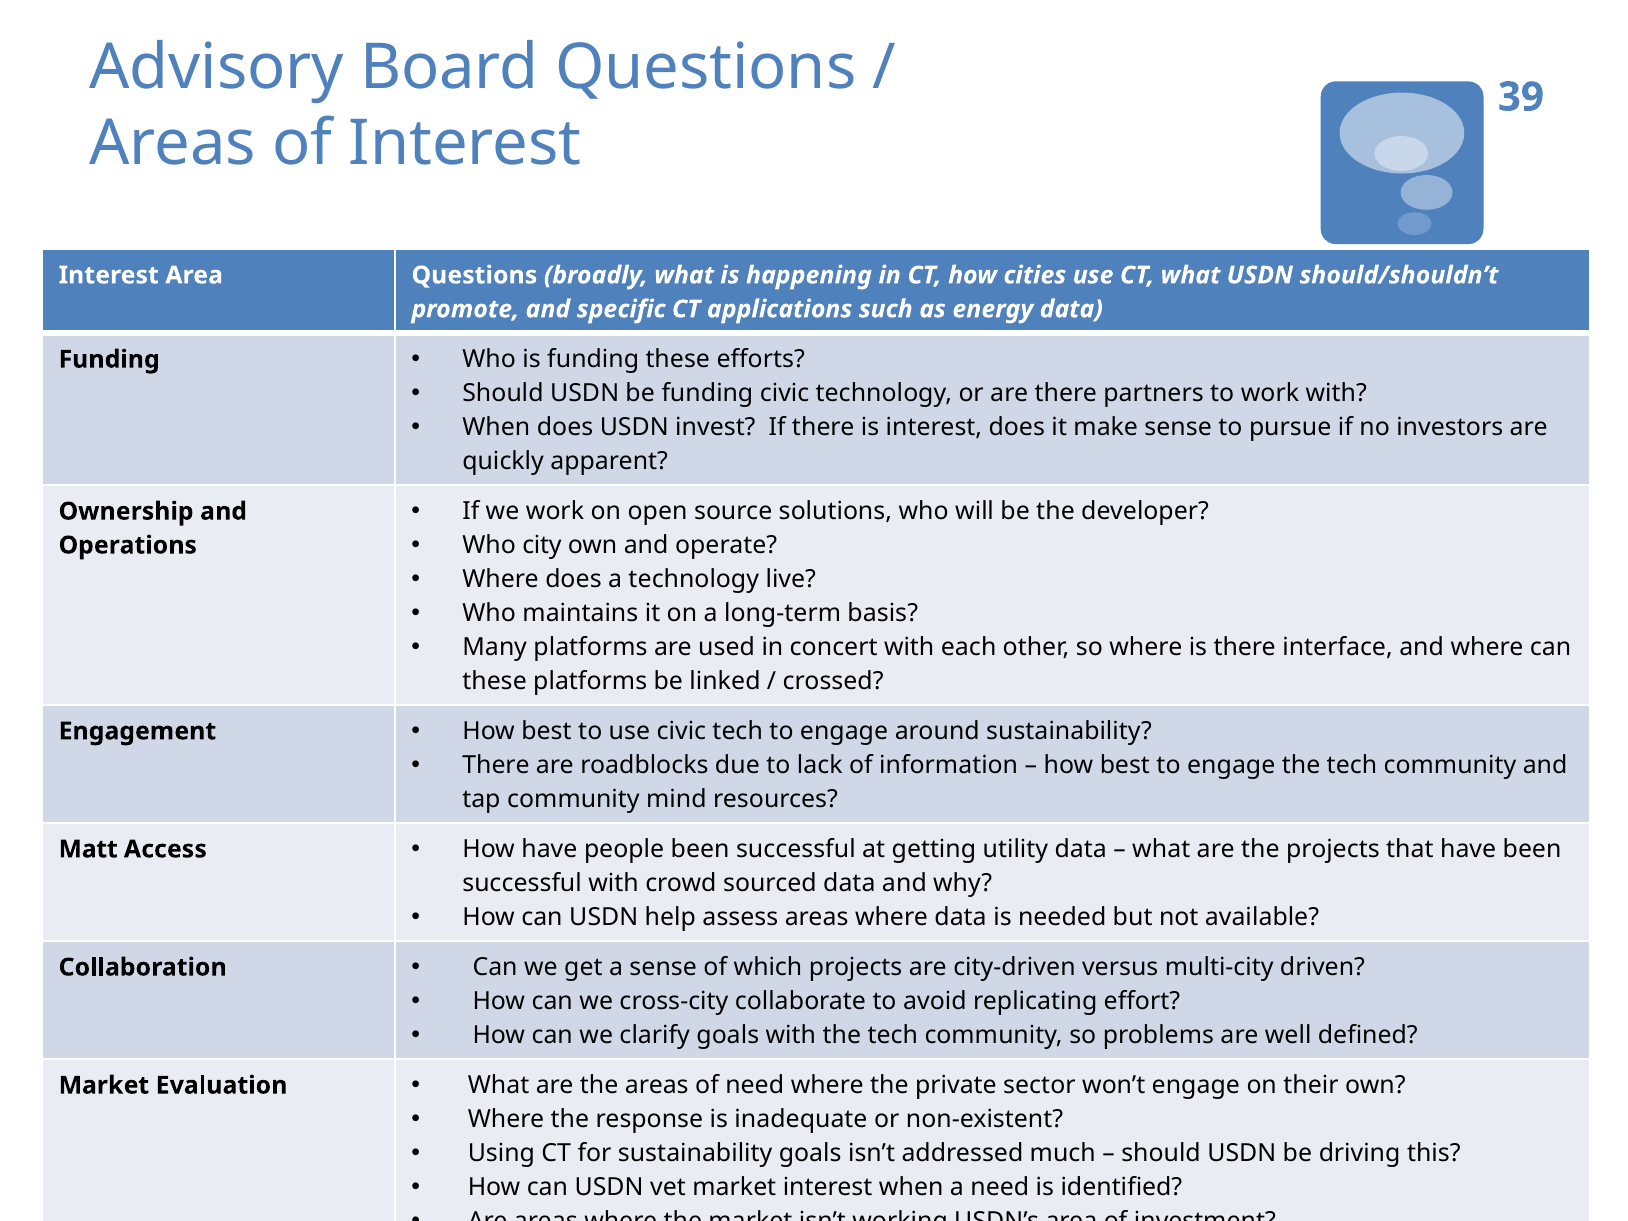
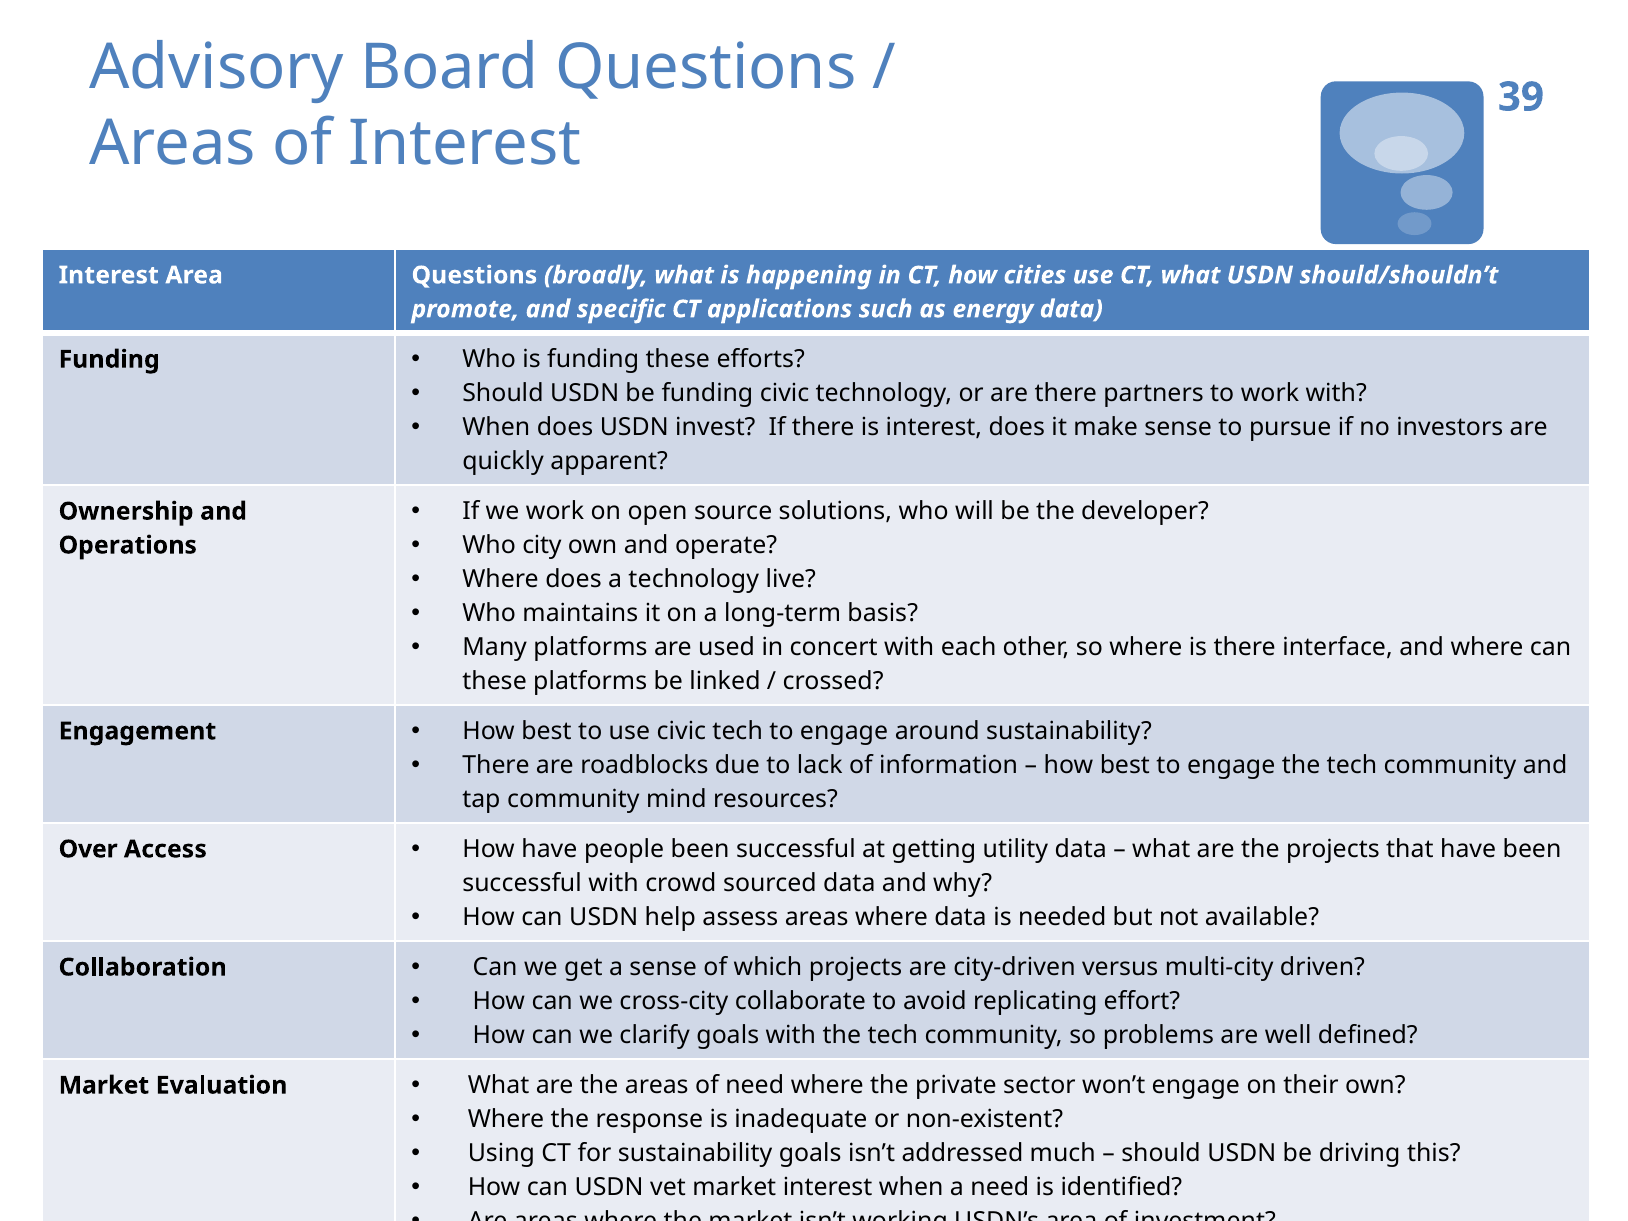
Matt: Matt -> Over
